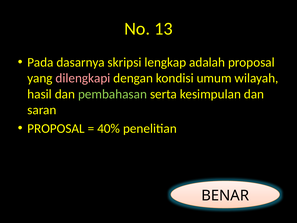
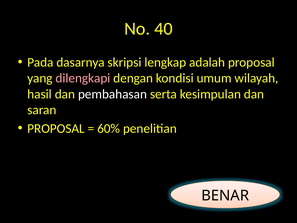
13: 13 -> 40
pembahasan colour: light green -> white
40%: 40% -> 60%
